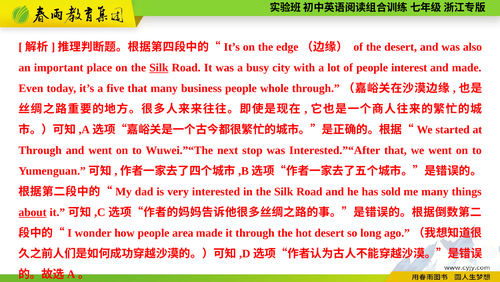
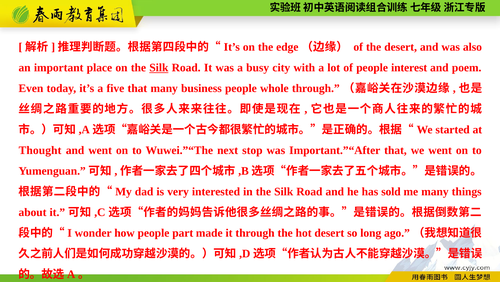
and made: made -> poem
Through at (40, 150): Through -> Thought
Interested.”“After: Interested.”“After -> Important.”“After
about underline: present -> none
area: area -> part
